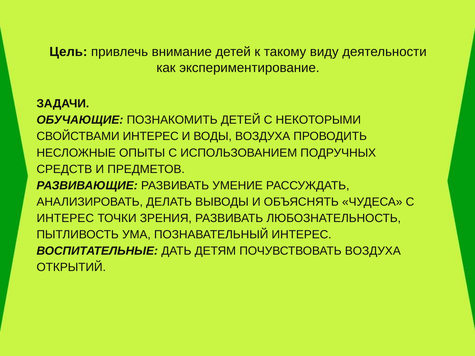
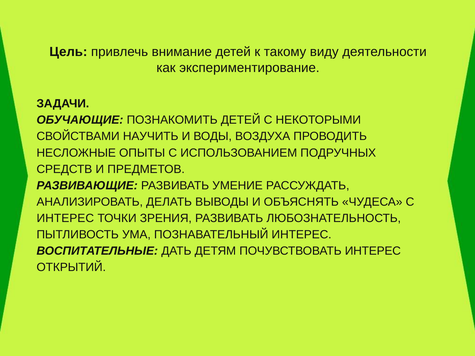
СВОЙСТВАМИ ИНТЕРЕС: ИНТЕРЕС -> НАУЧИТЬ
ПОЧУВСТВОВАТЬ ВОЗДУХА: ВОЗДУХА -> ИНТЕРЕС
